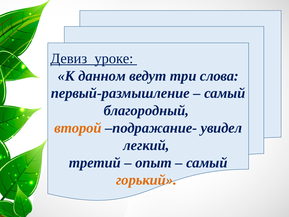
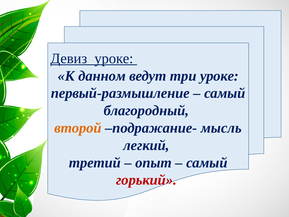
три слова: слова -> уроке
увидел: увидел -> мысль
горький colour: orange -> red
